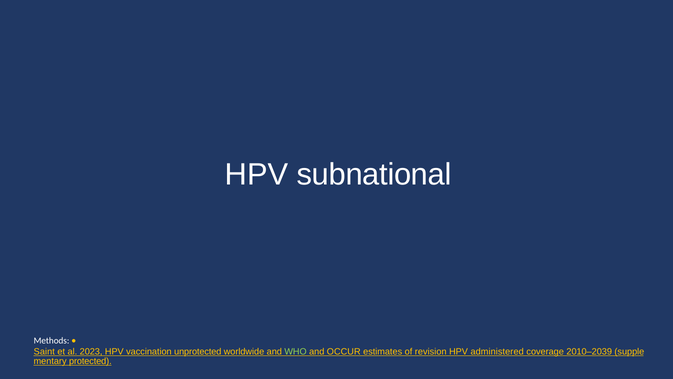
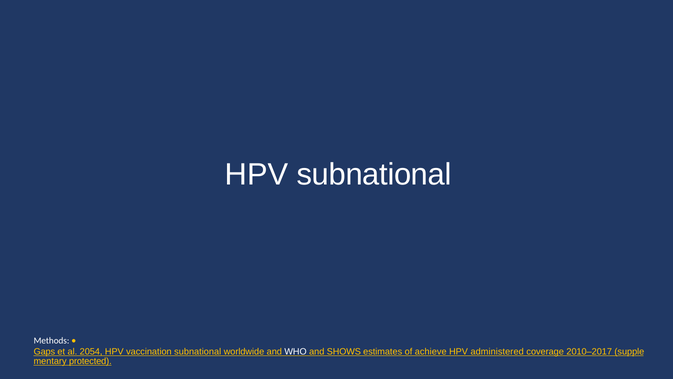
Saint: Saint -> Gaps
2023: 2023 -> 2054
vaccination unprotected: unprotected -> subnational
WHO colour: light green -> white
OCCUR: OCCUR -> SHOWS
revision: revision -> achieve
2010–2039: 2010–2039 -> 2010–2017
